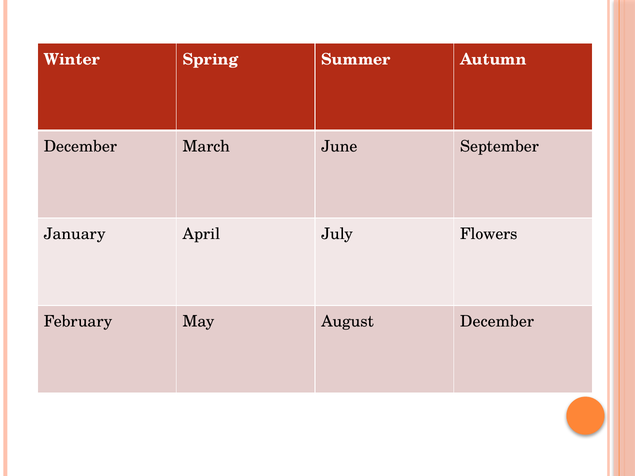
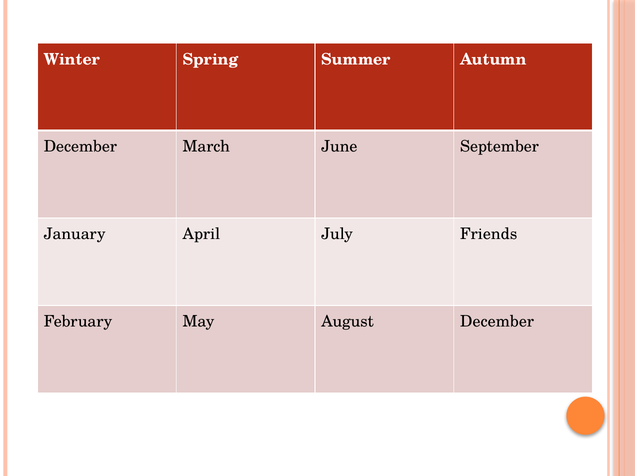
Flowers: Flowers -> Friends
